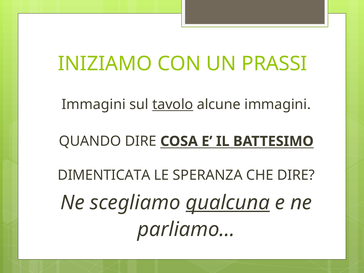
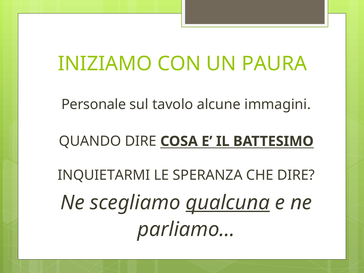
PRASSI: PRASSI -> PAURA
Immagini at (94, 105): Immagini -> Personale
tavolo underline: present -> none
DIMENTICATA: DIMENTICATA -> INQUIETARMI
